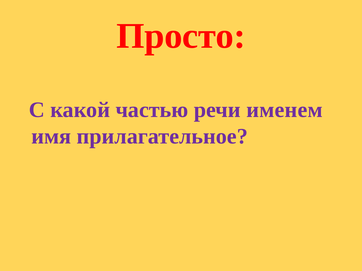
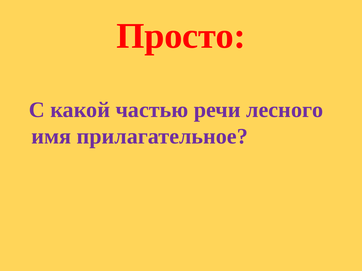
именем: именем -> лесного
